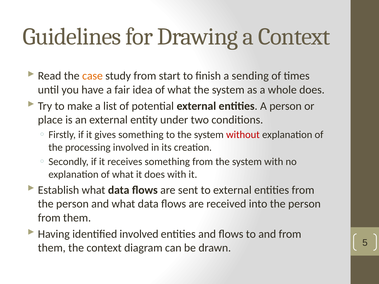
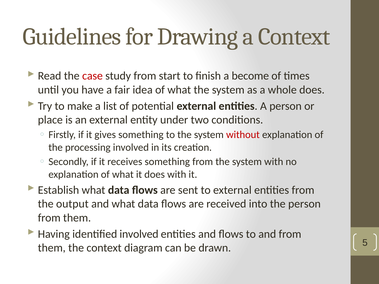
case colour: orange -> red
sending: sending -> become
person at (72, 204): person -> output
